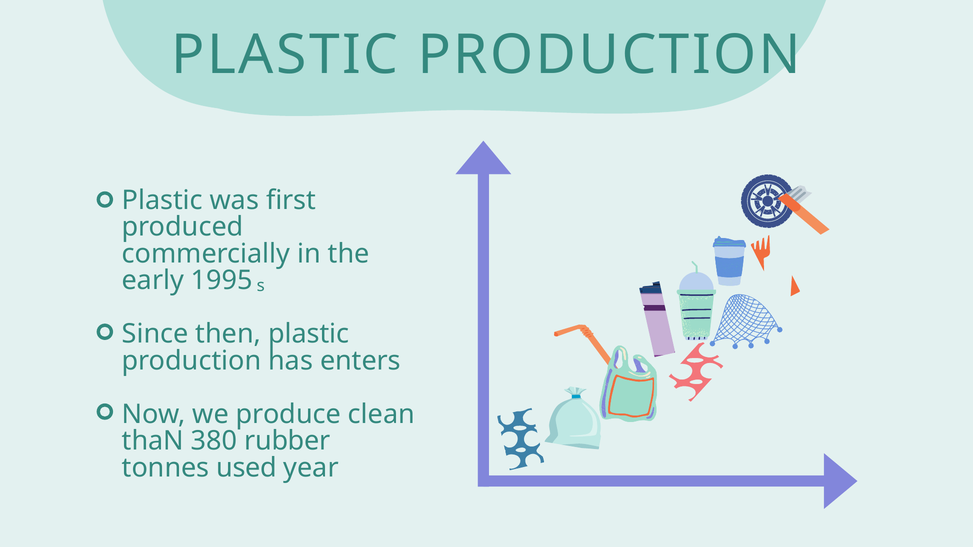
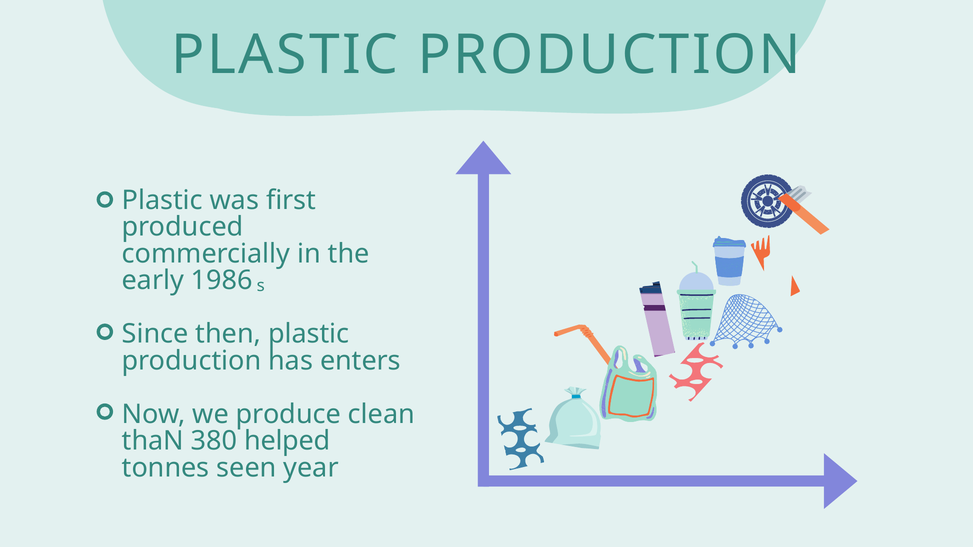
1995: 1995 -> 1986
rubber: rubber -> helped
used: used -> seen
